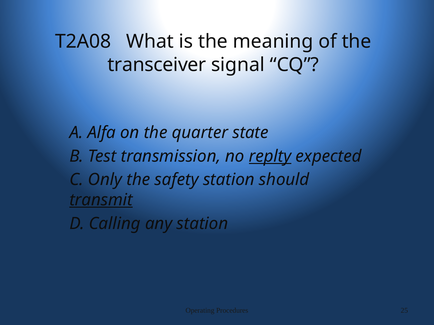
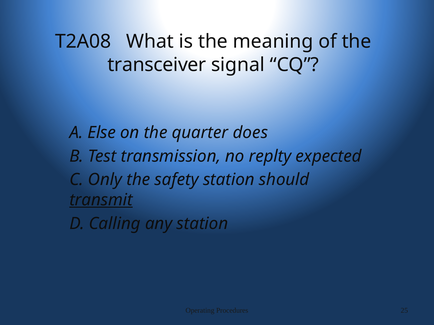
Alfa: Alfa -> Else
state: state -> does
replty underline: present -> none
